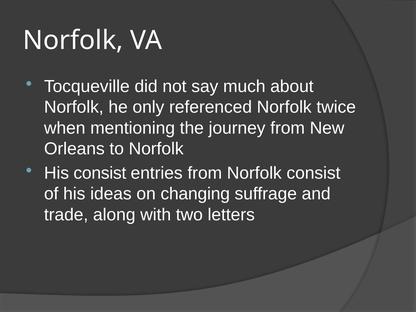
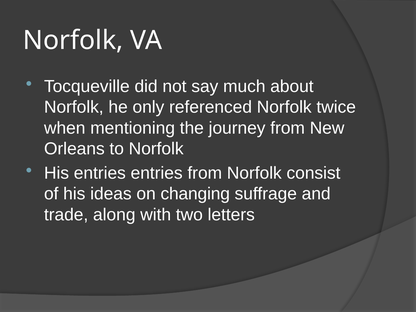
His consist: consist -> entries
